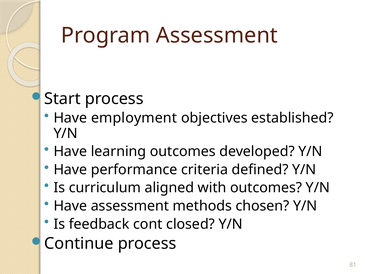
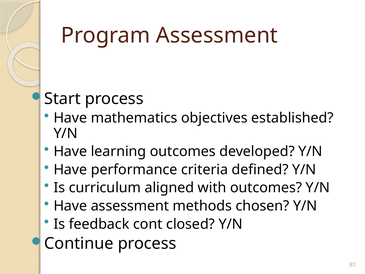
employment: employment -> mathematics
